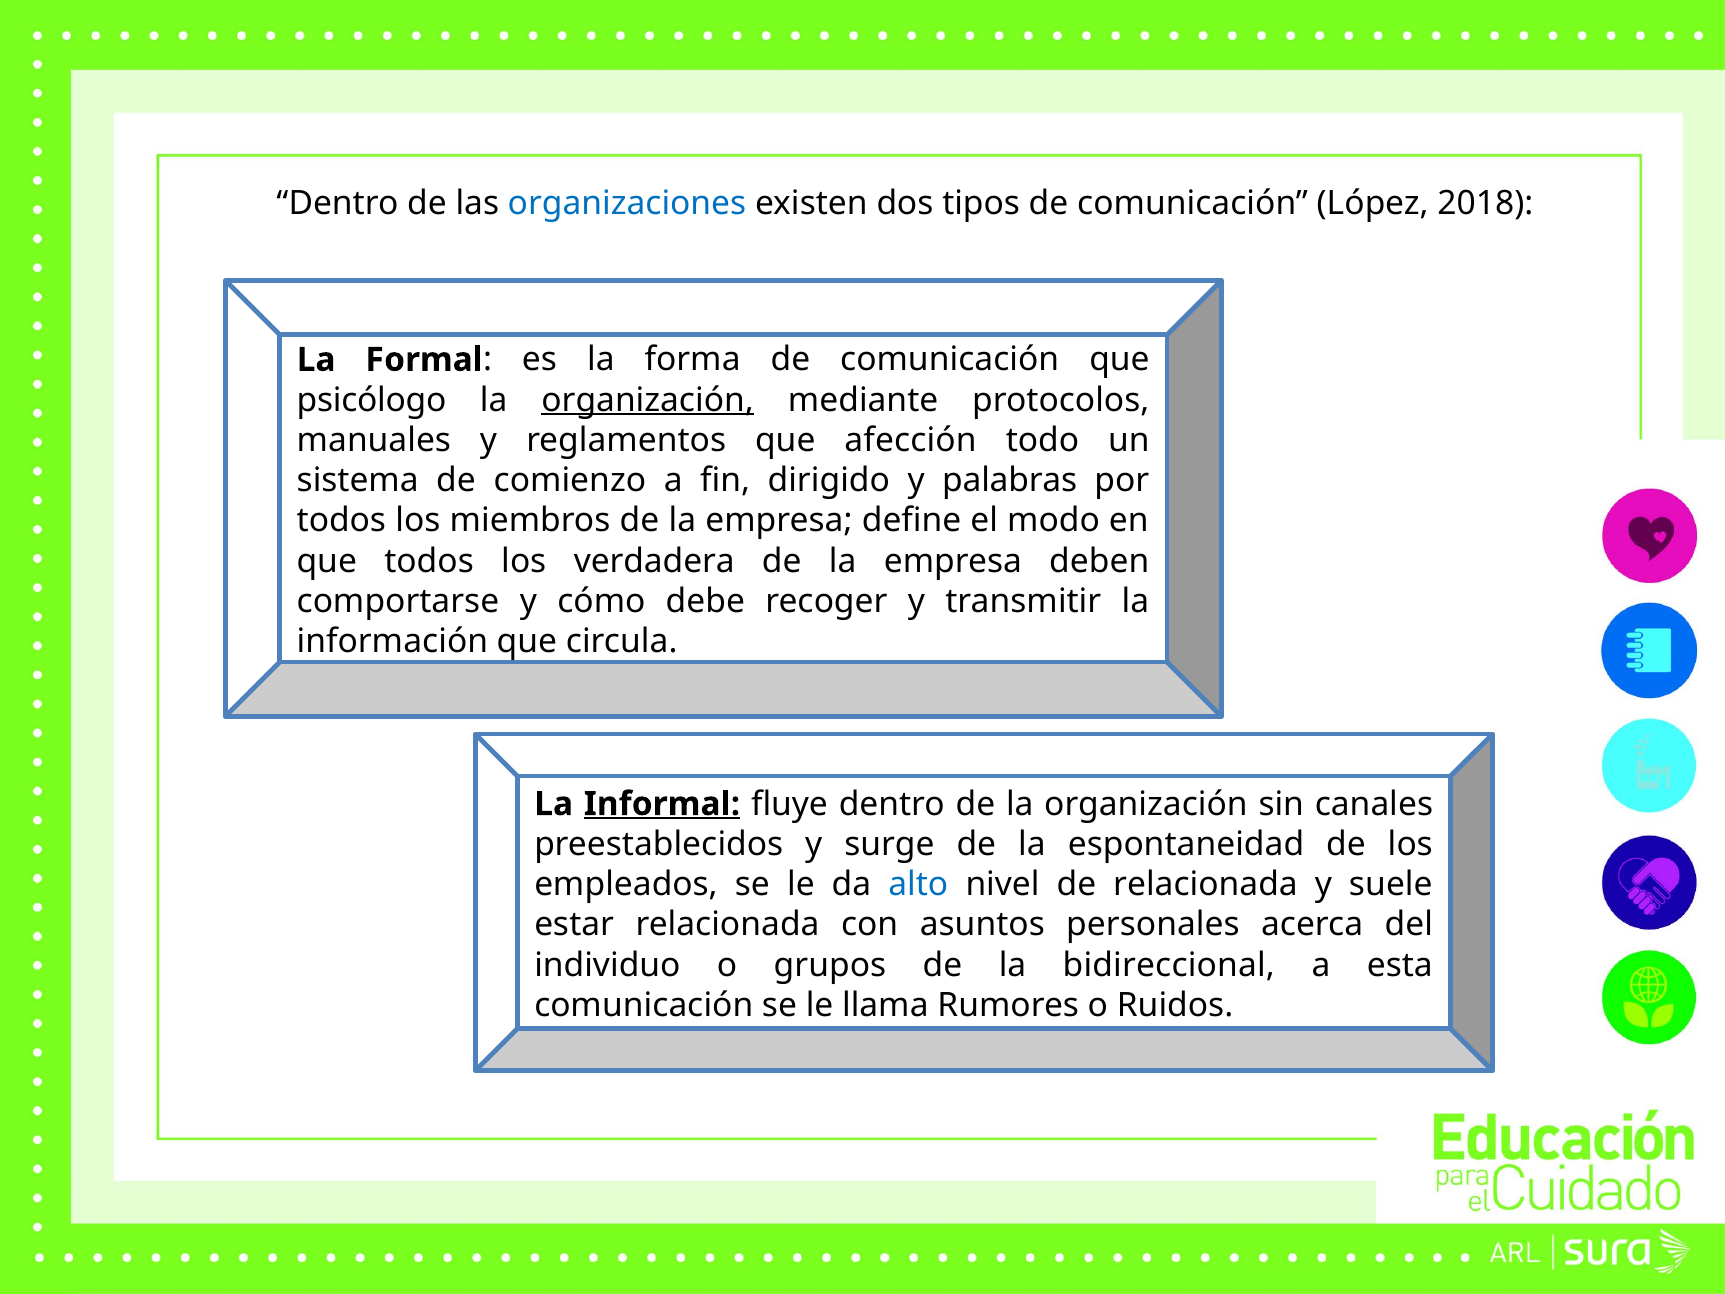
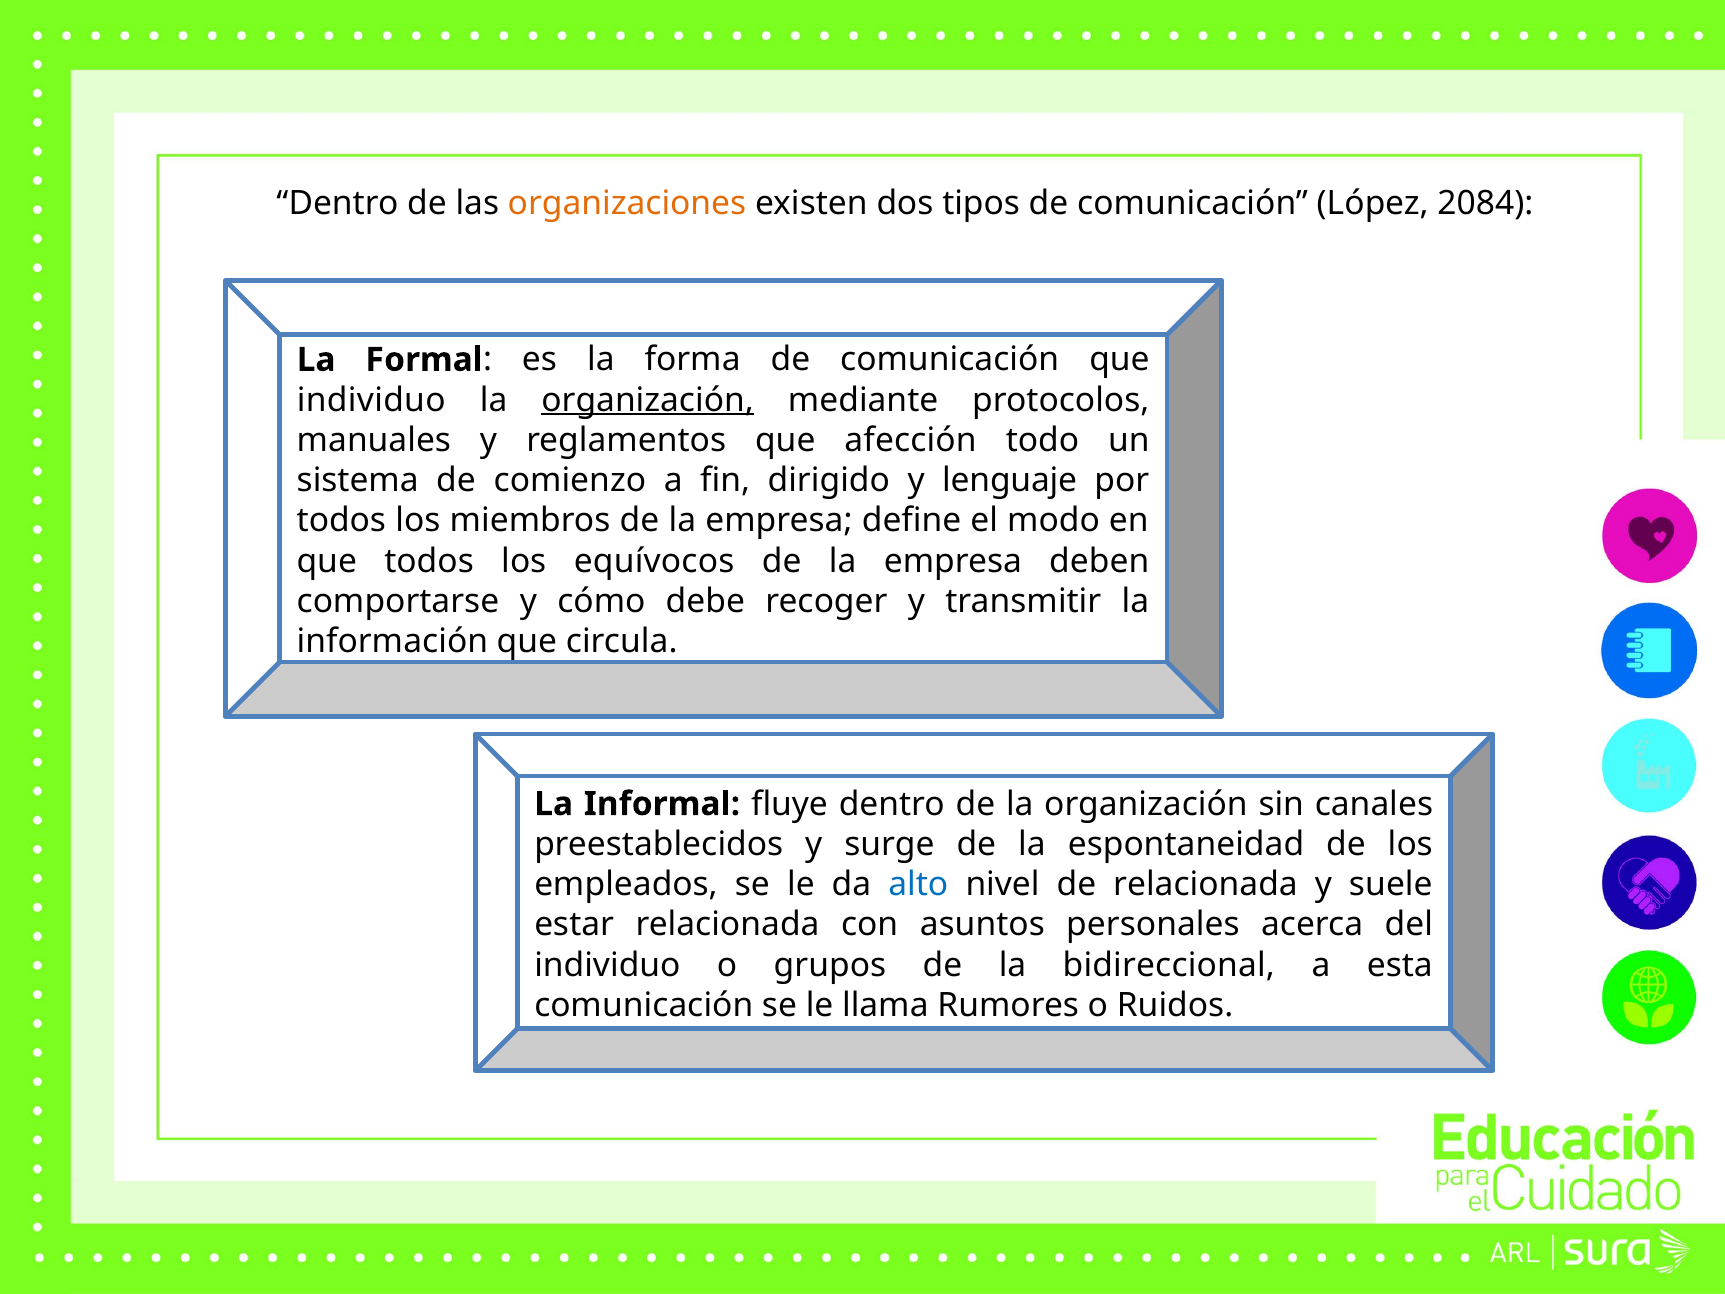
organizaciones colour: blue -> orange
2018: 2018 -> 2084
psicólogo at (372, 400): psicólogo -> individuo
palabras: palabras -> lenguaje
verdadera: verdadera -> equívocos
Informal underline: present -> none
